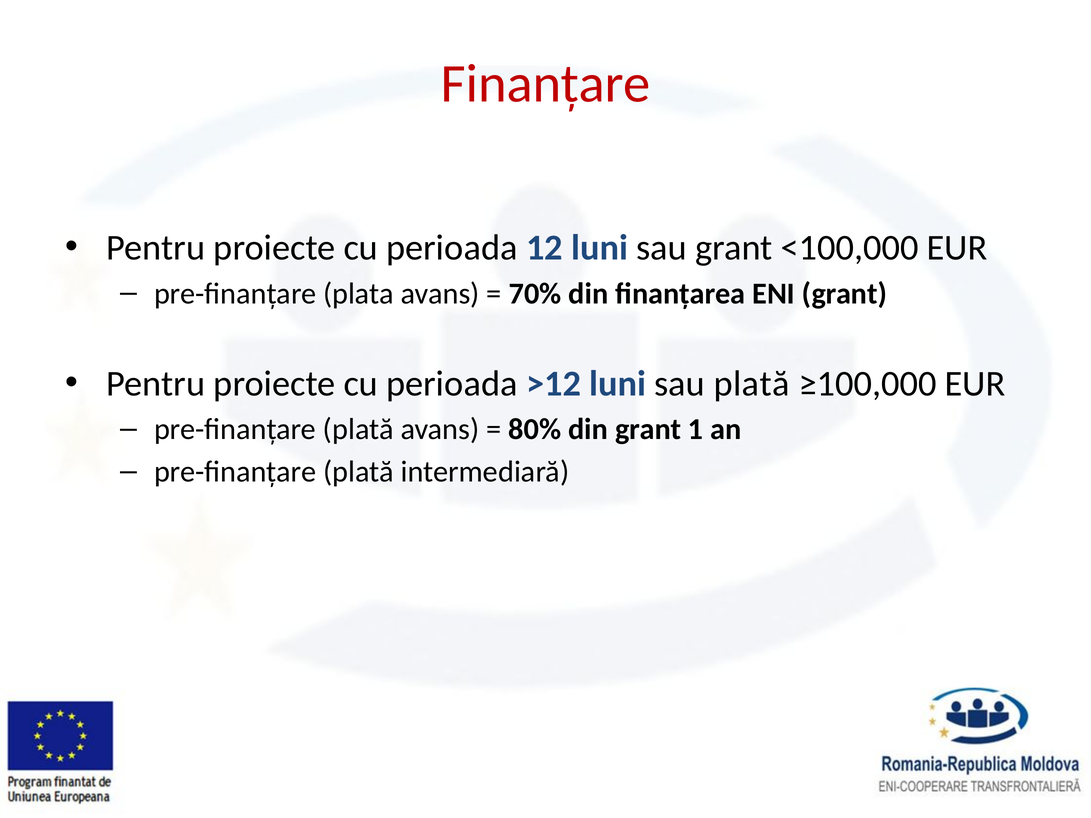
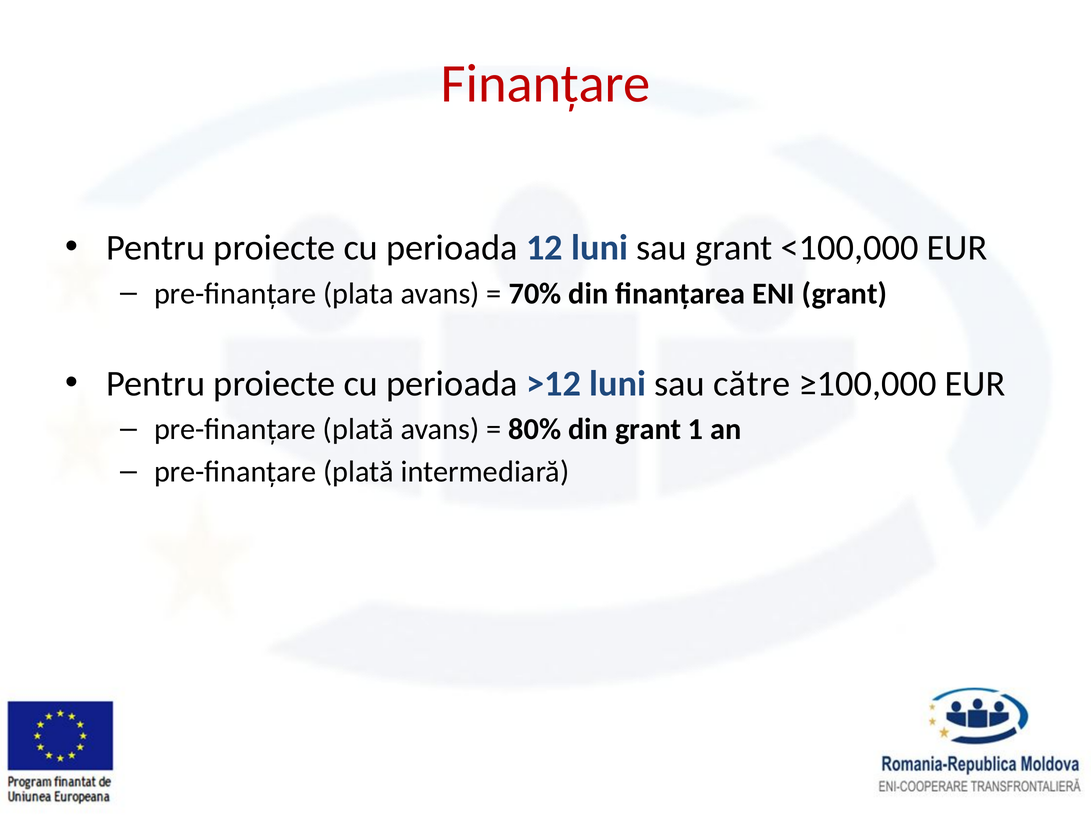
sau plată: plată -> către
